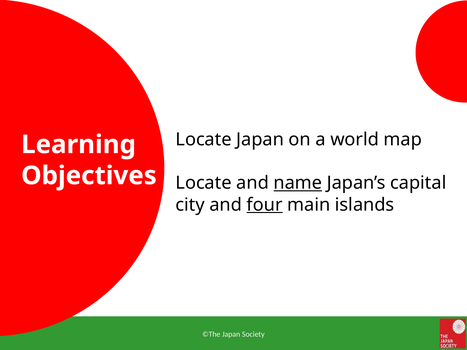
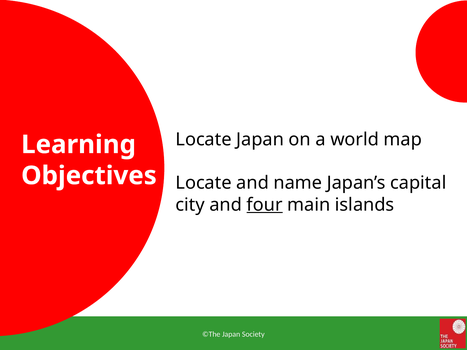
name underline: present -> none
